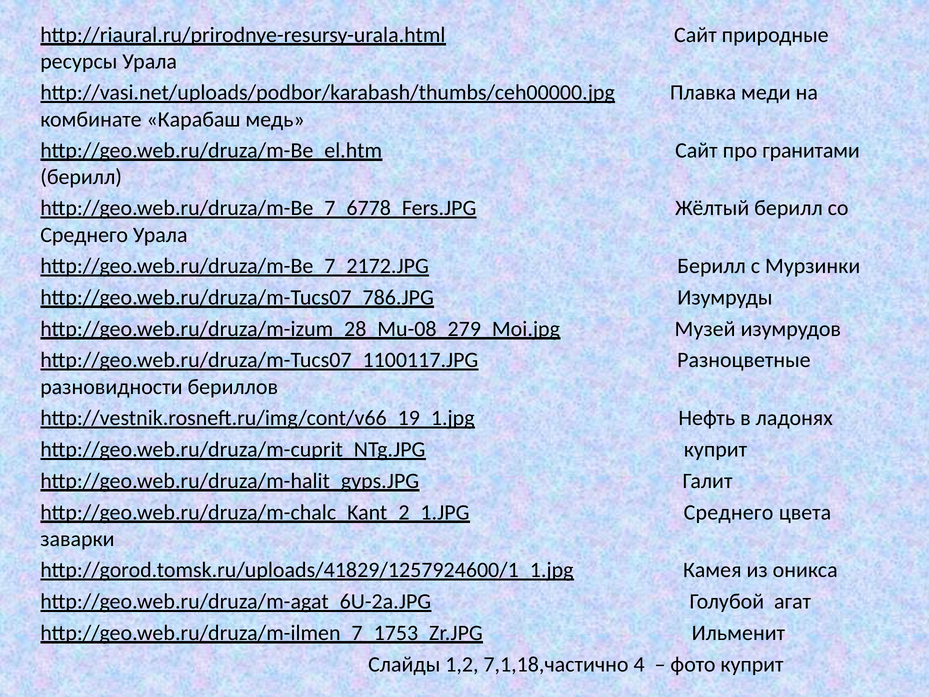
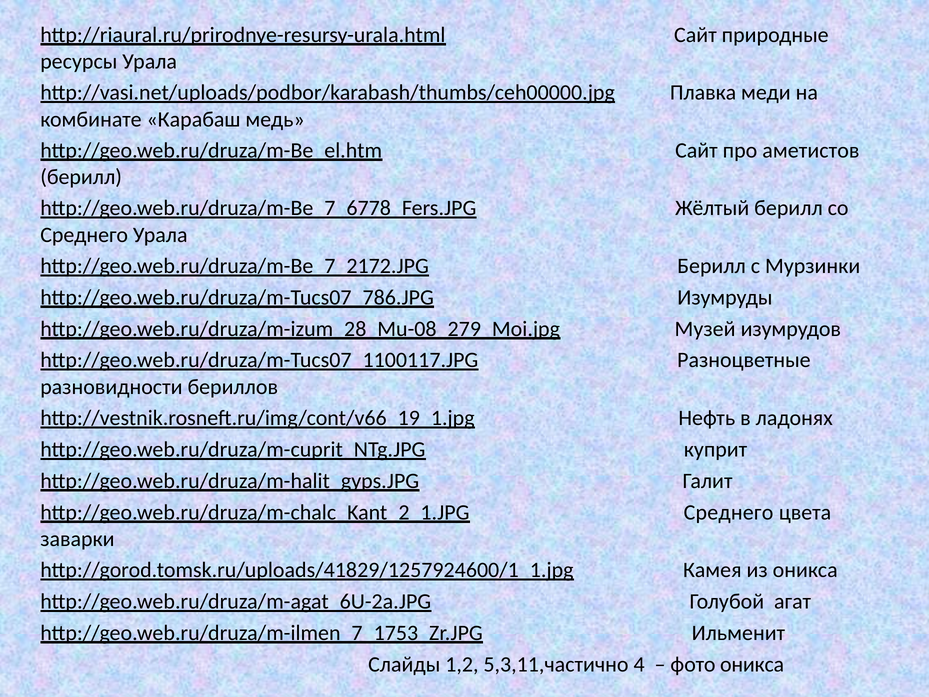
гранитами: гранитами -> аметистов
7,1,18,частично: 7,1,18,частично -> 5,3,11,частично
фото куприт: куприт -> оникса
